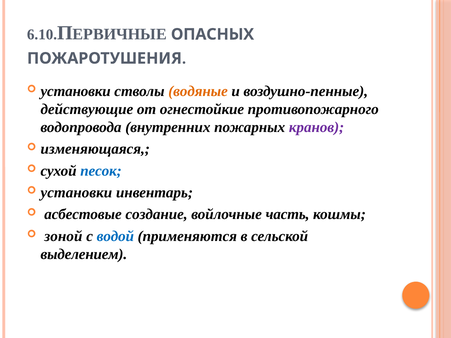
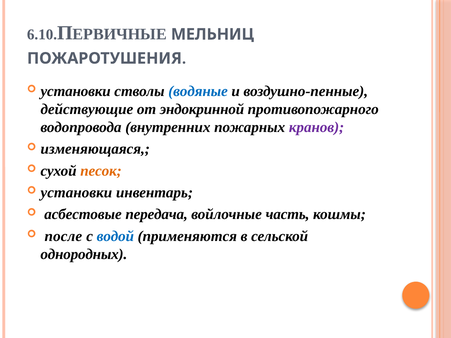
ОПАСНЫХ: ОПАСНЫХ -> МЕЛЬНИЦ
водяные colour: orange -> blue
огнестойкие: огнестойкие -> эндокринной
песок colour: blue -> orange
создание: создание -> передача
зоной: зоной -> после
выделением: выделением -> однородных
